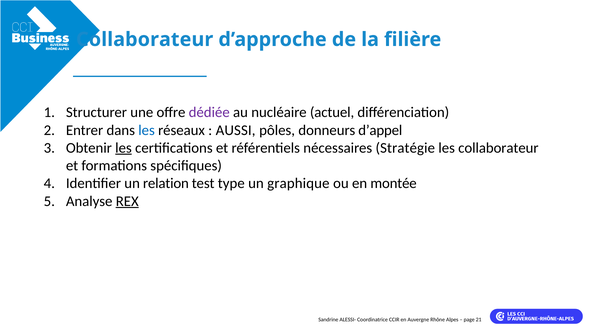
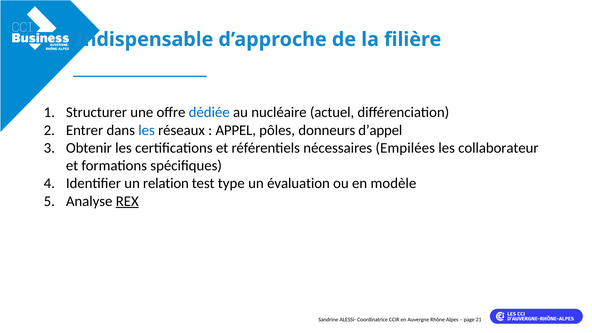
Collaborateur at (145, 39): Collaborateur -> Indispensable
dédiée colour: purple -> blue
AUSSI: AUSSI -> APPEL
les at (123, 148) underline: present -> none
Stratégie: Stratégie -> Empilées
graphique: graphique -> évaluation
montée: montée -> modèle
